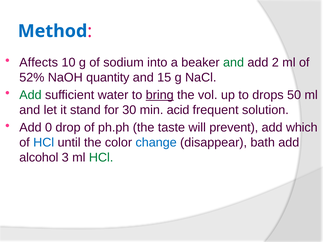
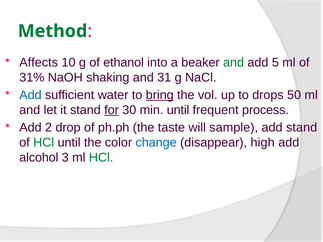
Method colour: blue -> green
sodium: sodium -> ethanol
2: 2 -> 5
52%: 52% -> 31%
quantity: quantity -> shaking
15: 15 -> 31
Add at (30, 95) colour: green -> blue
for underline: none -> present
min acid: acid -> until
solution: solution -> process
0: 0 -> 2
prevent: prevent -> sample
add which: which -> stand
HCl at (44, 143) colour: blue -> green
bath: bath -> high
